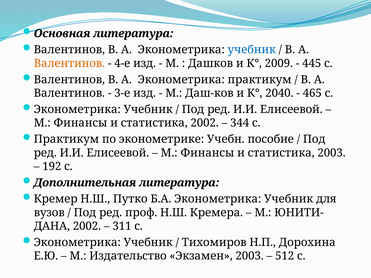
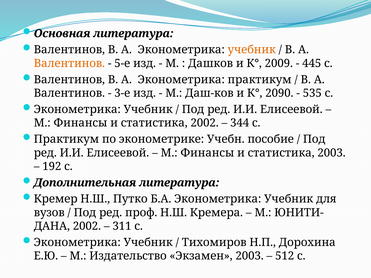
учебник at (252, 50) colour: blue -> orange
4-е: 4-е -> 5-е
2040: 2040 -> 2090
465: 465 -> 535
